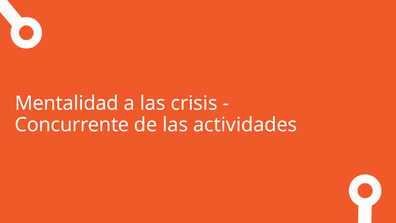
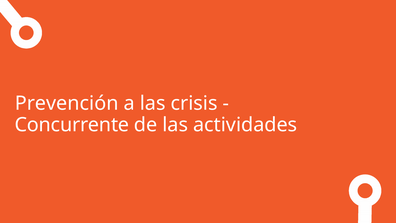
Mentalidad: Mentalidad -> Prevención
